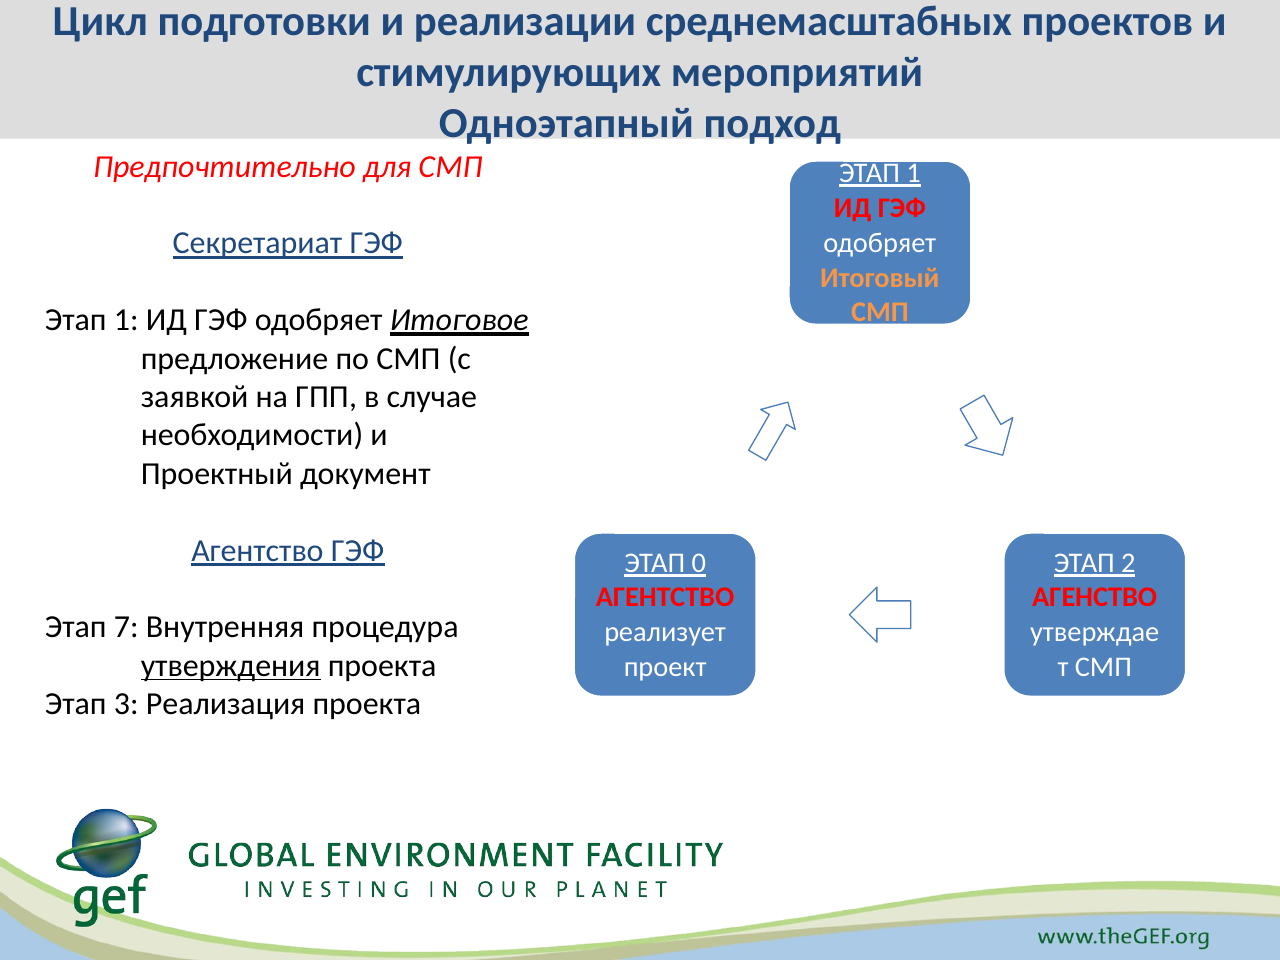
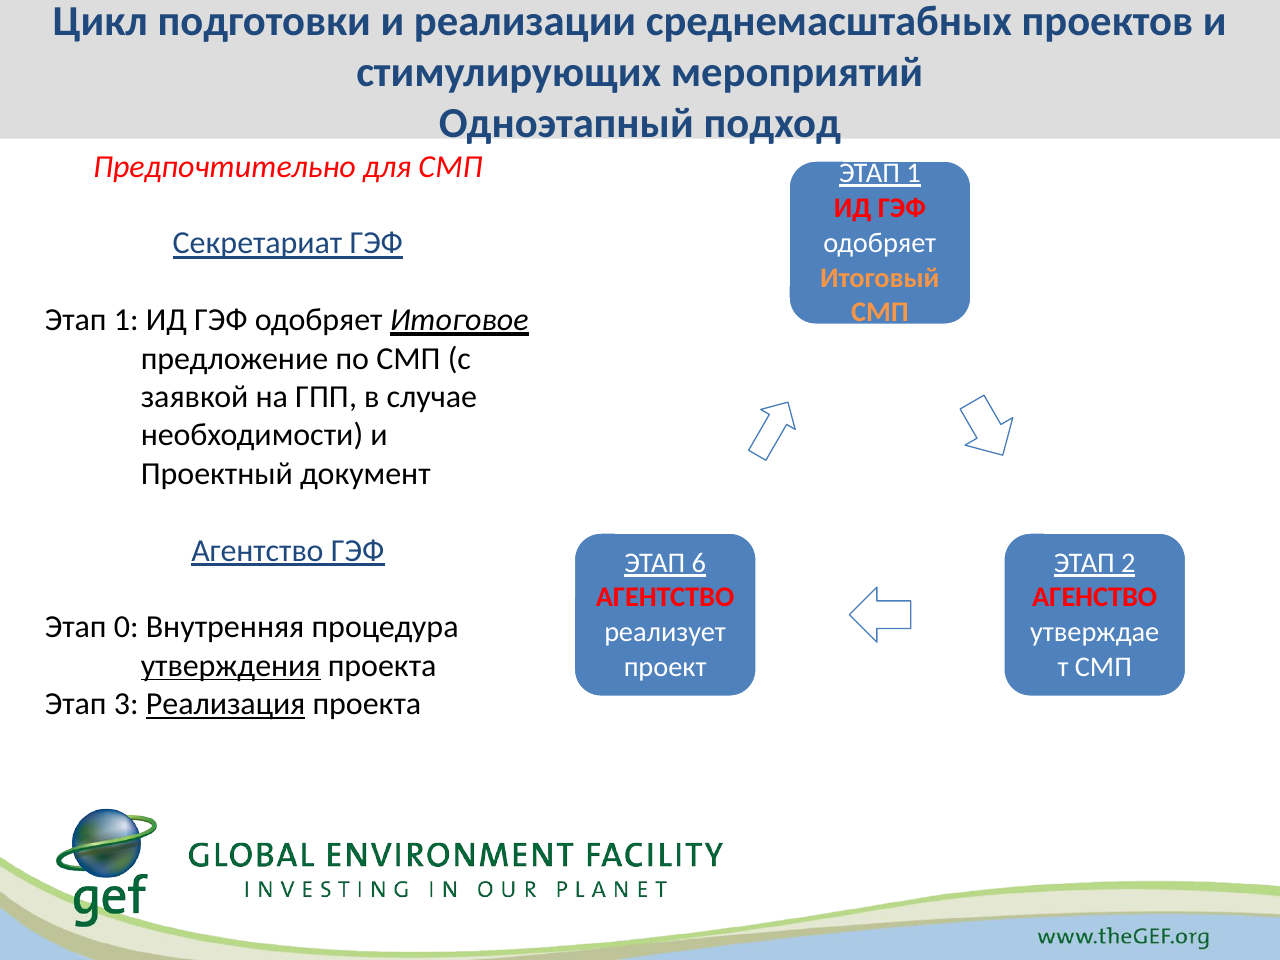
0: 0 -> 6
7: 7 -> 0
Реализация underline: none -> present
